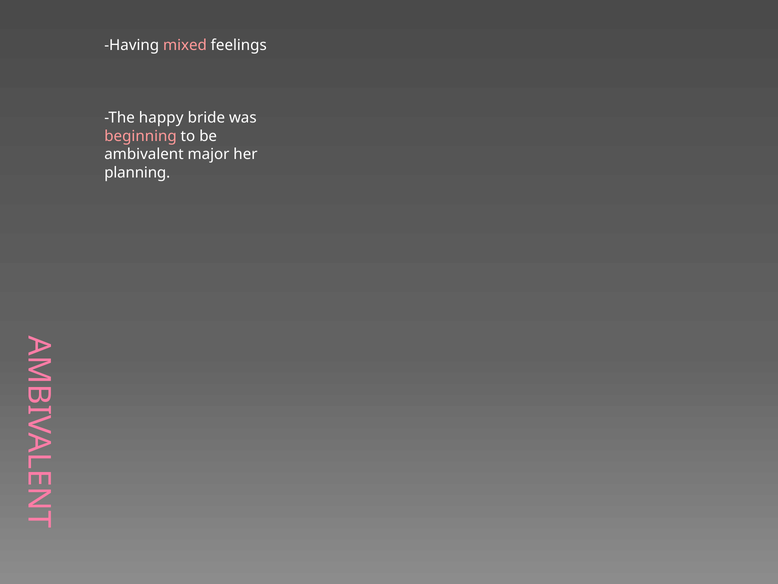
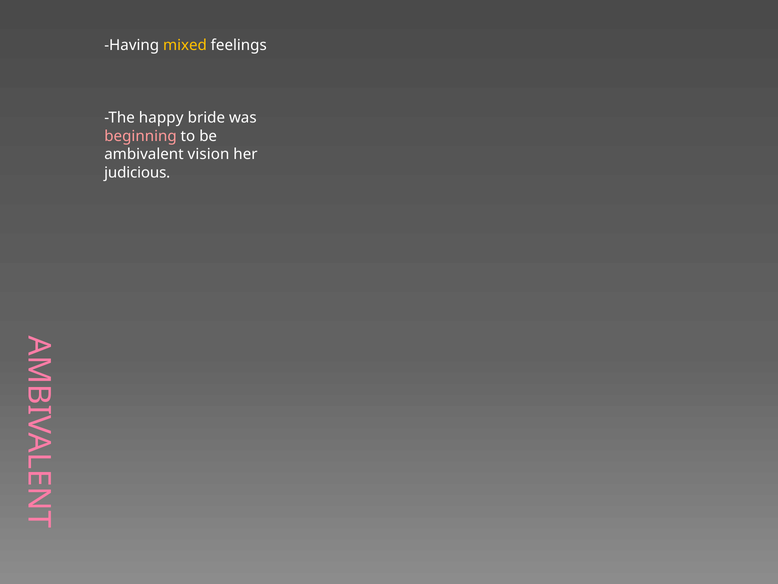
mixed colour: pink -> yellow
major: major -> vision
planning: planning -> judicious
